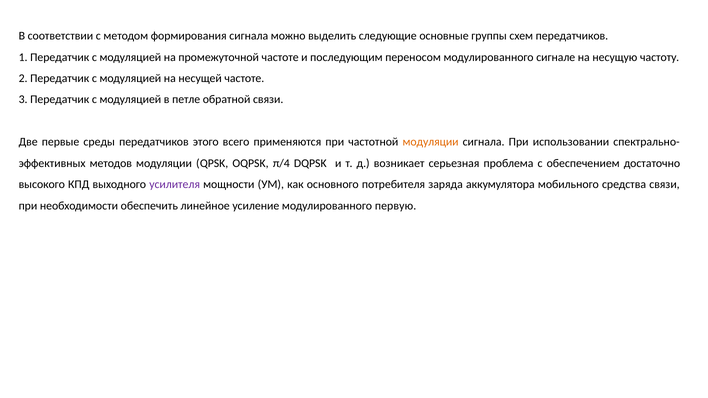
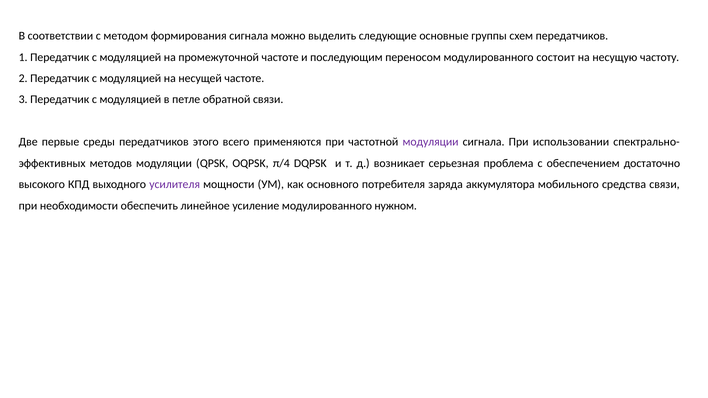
сигнале: сигнале -> состоит
модуляции at (431, 142) colour: orange -> purple
первую: первую -> нужном
